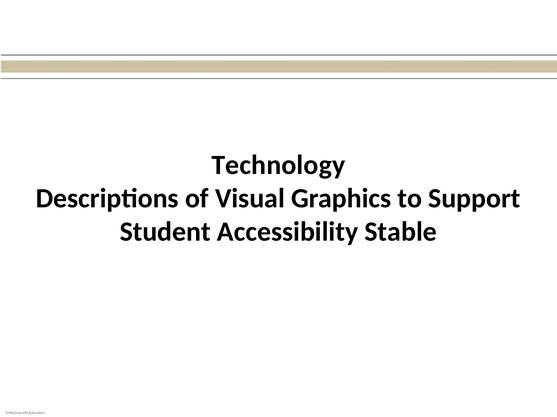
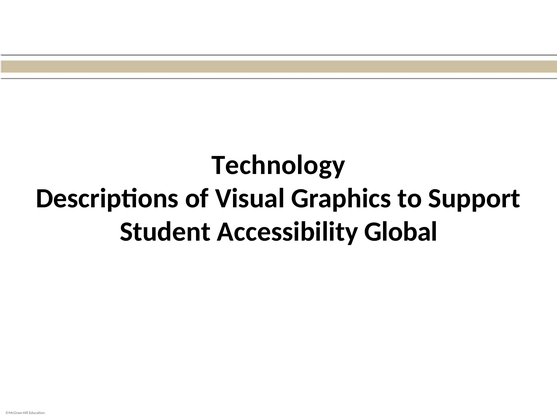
Stable: Stable -> Global
